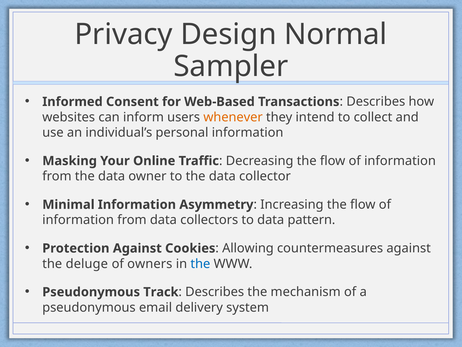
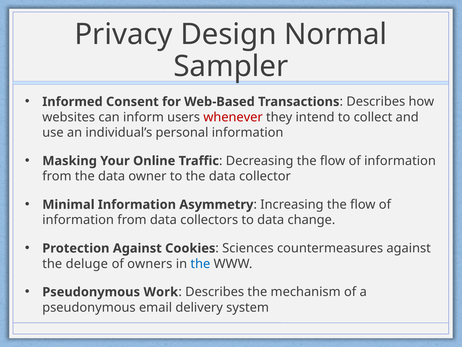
whenever colour: orange -> red
pattern: pattern -> change
Allowing: Allowing -> Sciences
Track: Track -> Work
